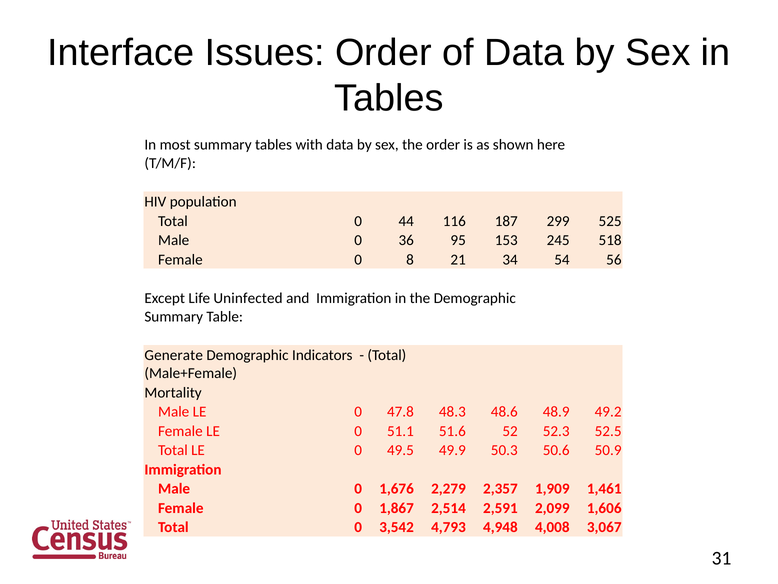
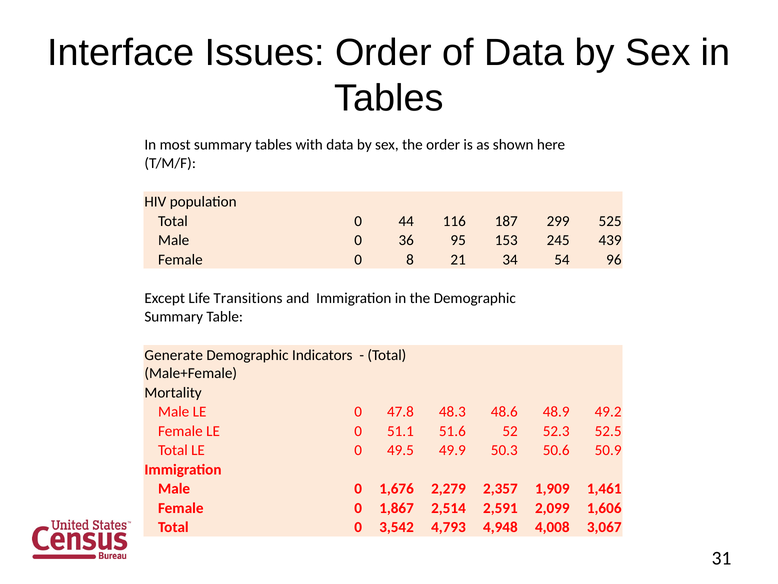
518: 518 -> 439
56: 56 -> 96
Uninfected: Uninfected -> Transitions
